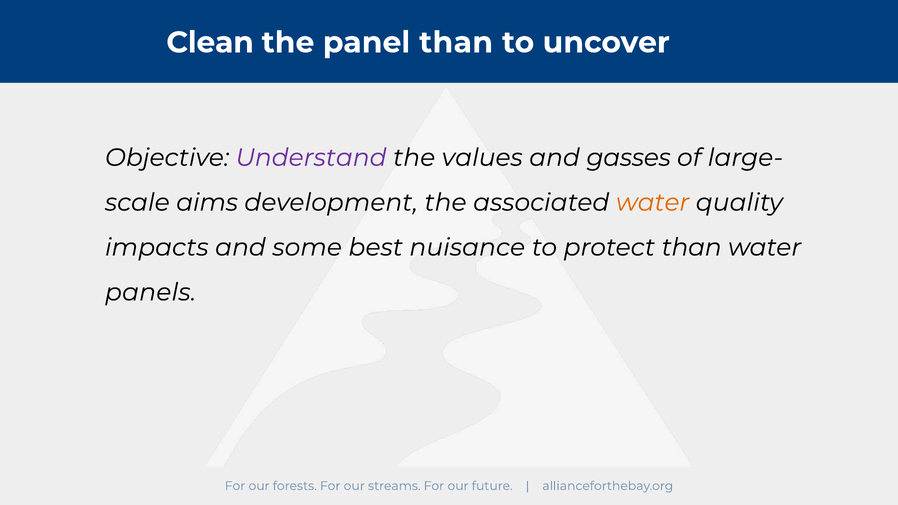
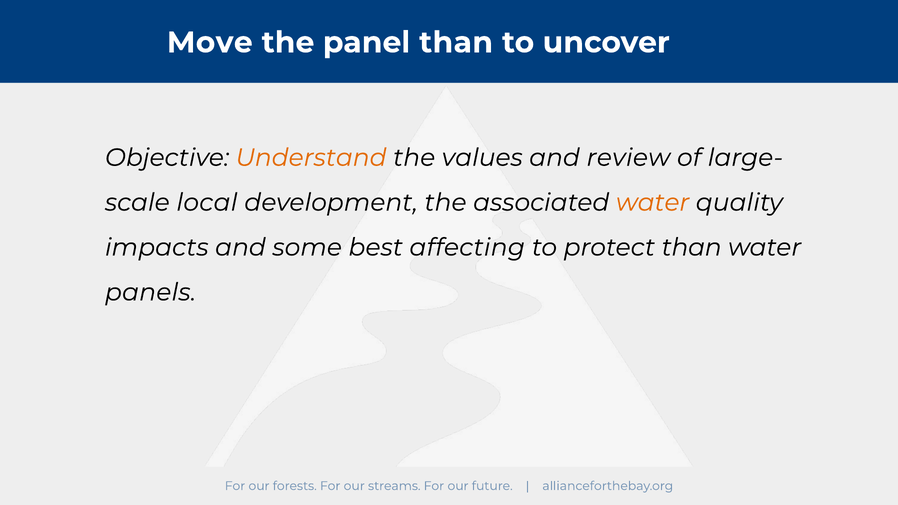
Clean: Clean -> Move
Understand colour: purple -> orange
gasses: gasses -> review
aims: aims -> local
nuisance: nuisance -> affecting
